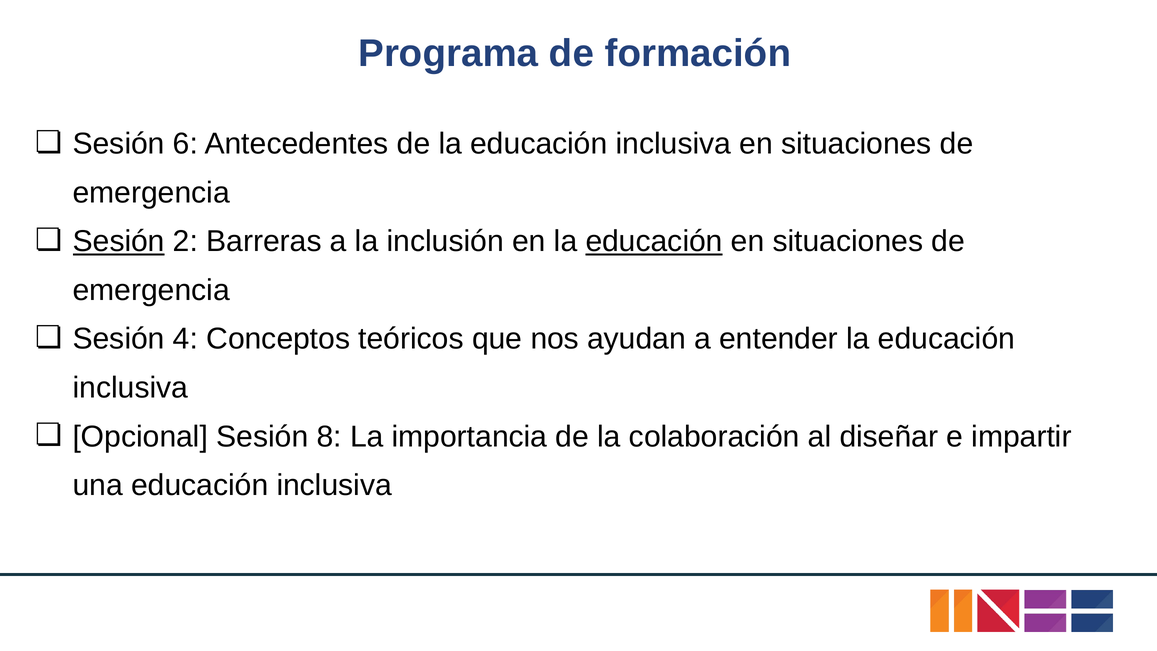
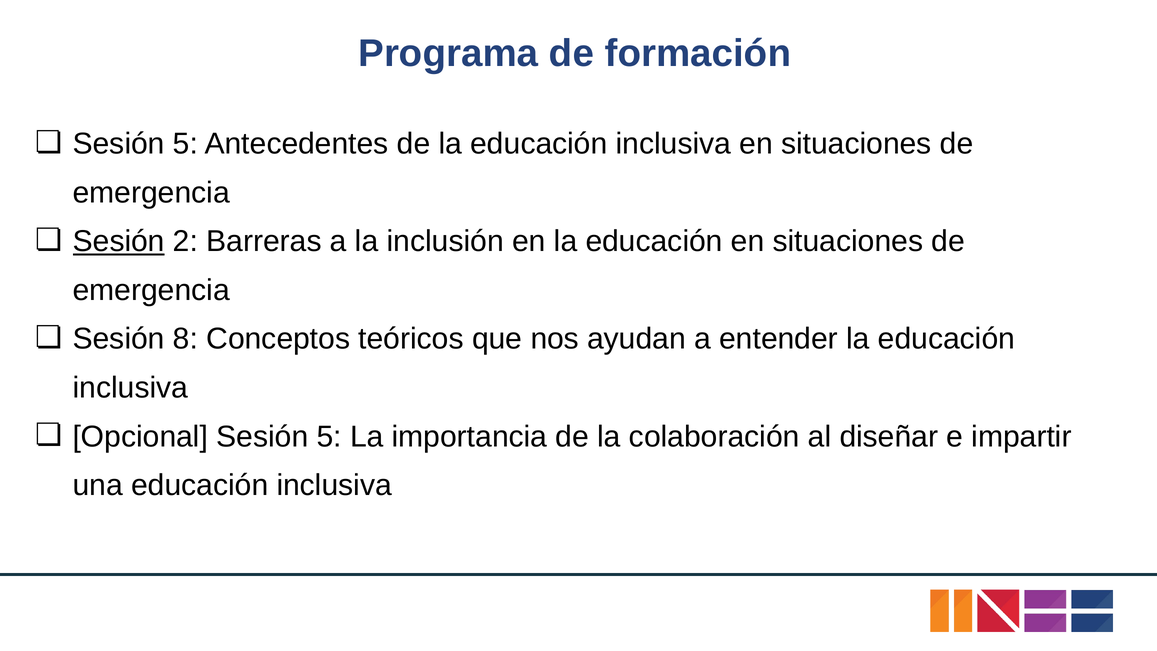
6 at (185, 144): 6 -> 5
educación at (654, 241) underline: present -> none
4: 4 -> 8
Opcional Sesión 8: 8 -> 5
